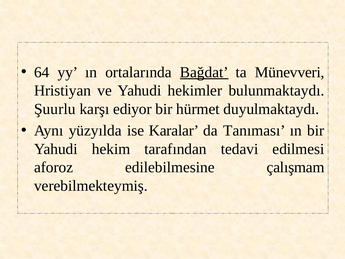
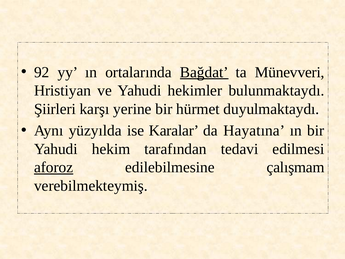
64: 64 -> 92
Şuurlu: Şuurlu -> Şiirleri
ediyor: ediyor -> yerine
Tanıması: Tanıması -> Hayatına
aforoz underline: none -> present
